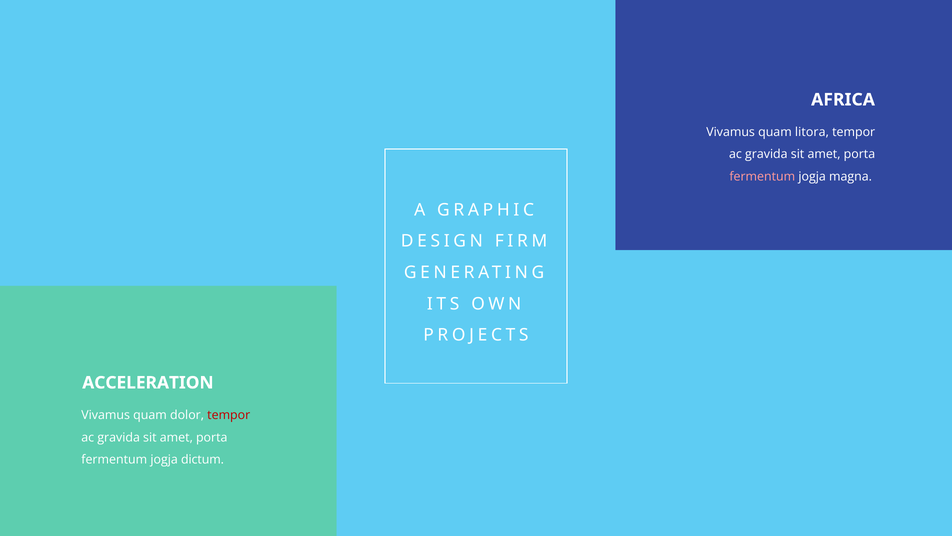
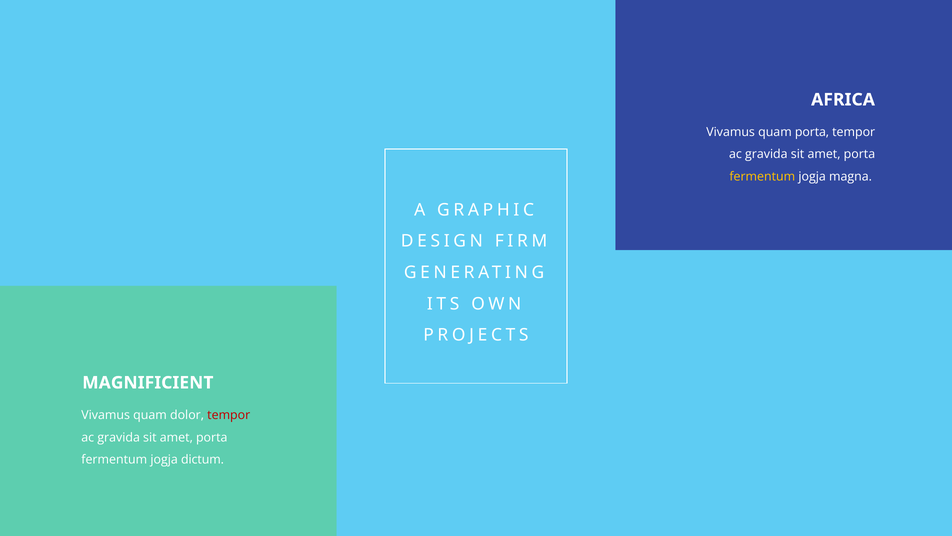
quam litora: litora -> porta
fermentum at (762, 177) colour: pink -> yellow
ACCELERATION: ACCELERATION -> MAGNIFICIENT
